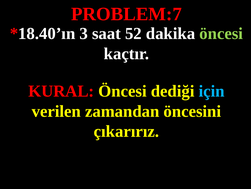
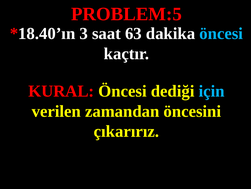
PROBLEM:7: PROBLEM:7 -> PROBLEM:5
52: 52 -> 63
öncesi at (221, 33) colour: light green -> light blue
